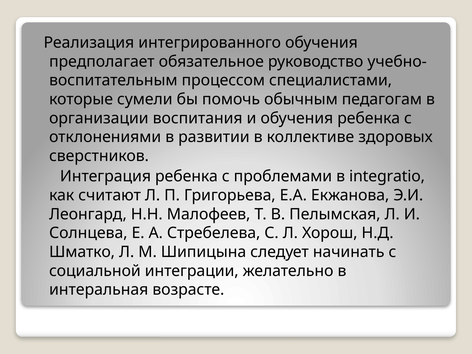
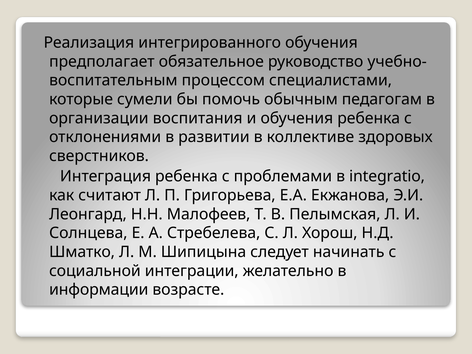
интеральная: интеральная -> информации
